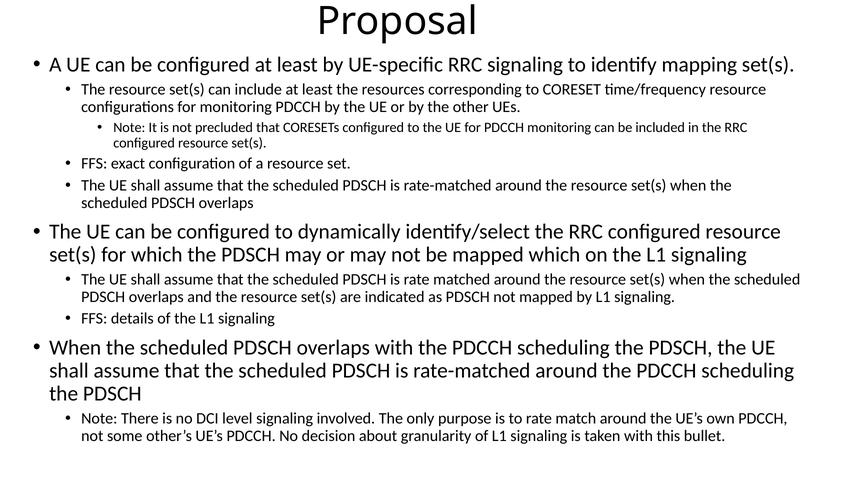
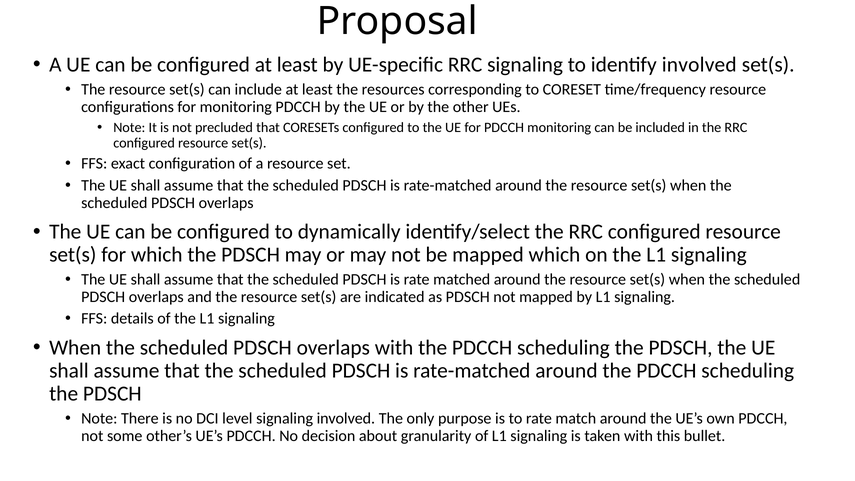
identify mapping: mapping -> involved
